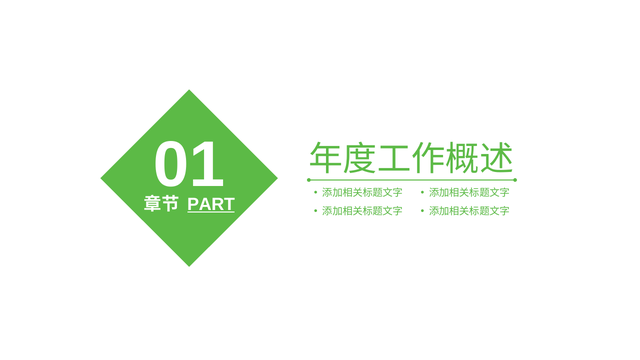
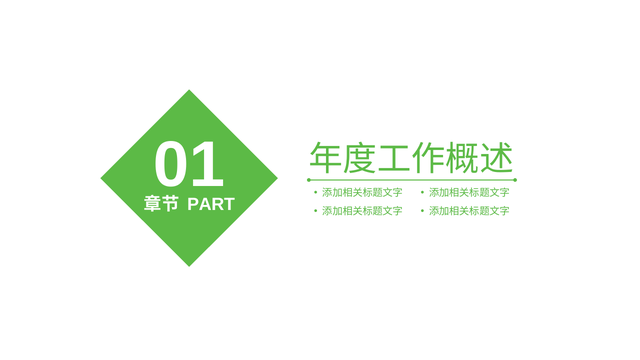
PART underline: present -> none
